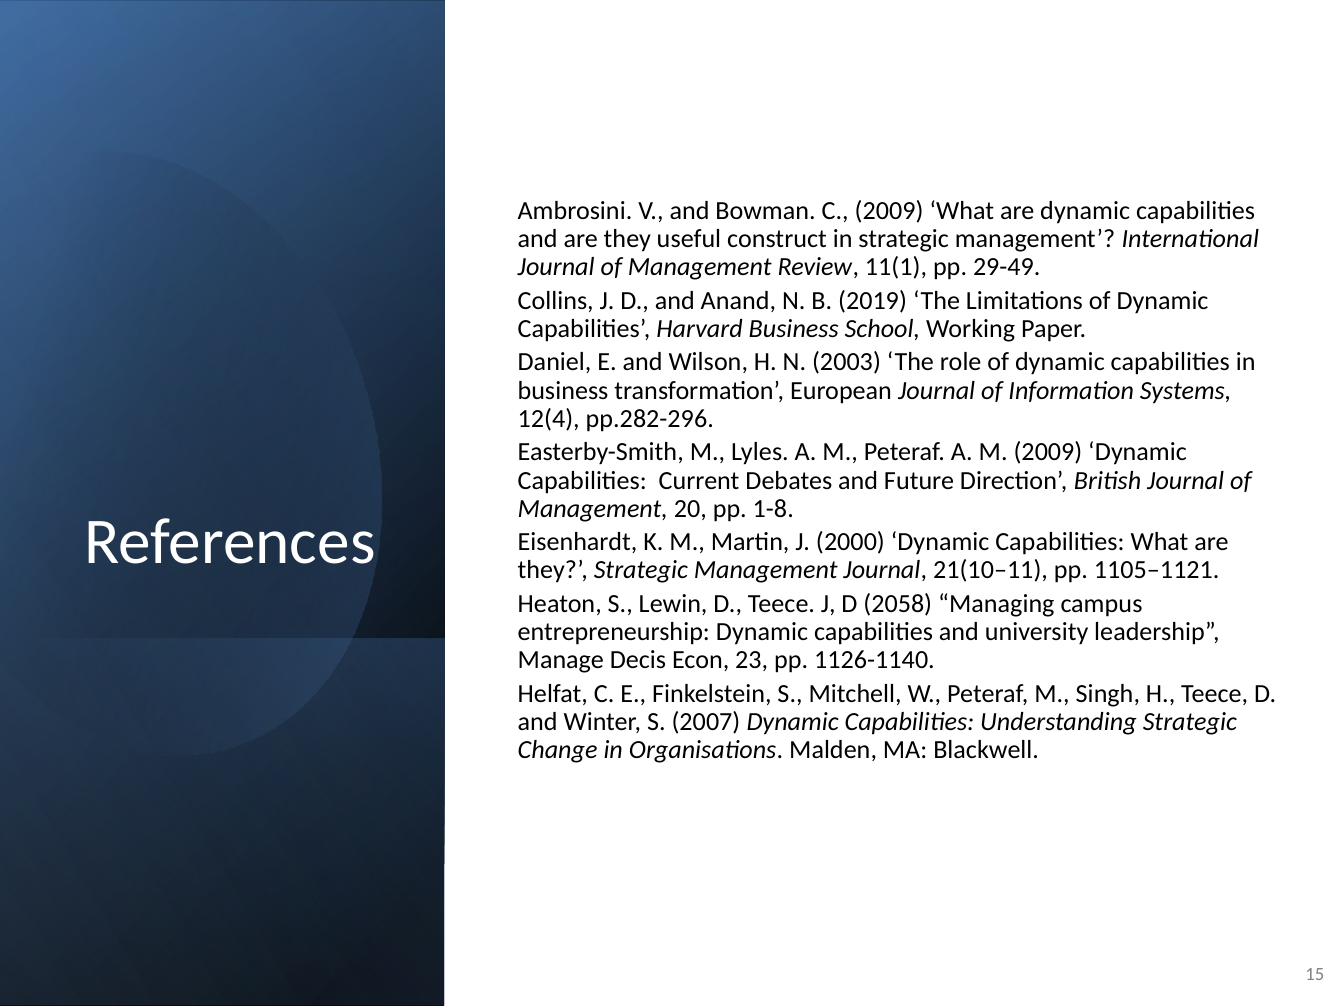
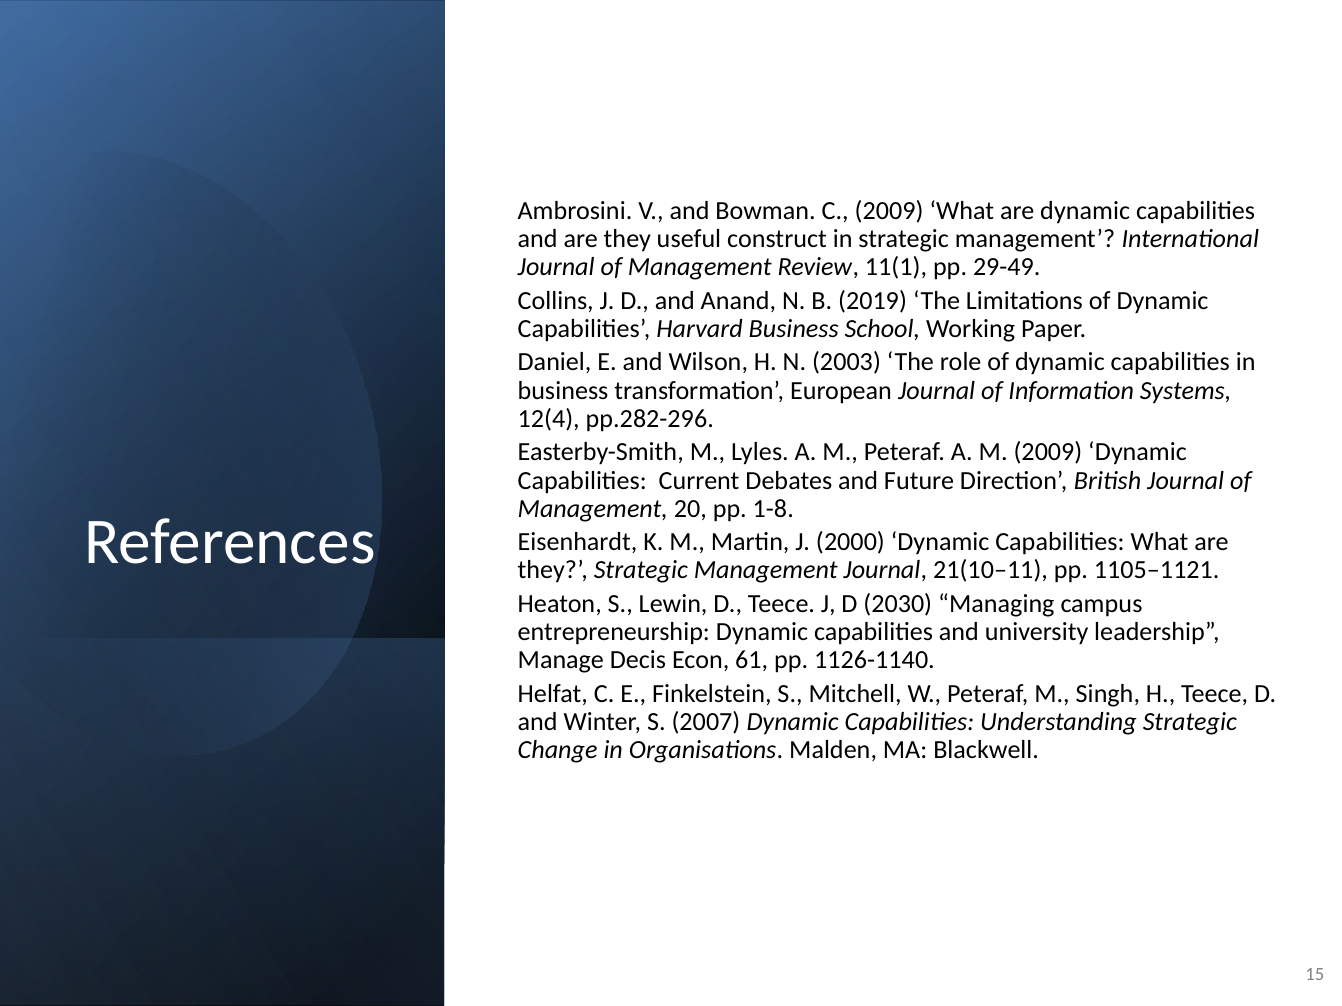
2058: 2058 -> 2030
23: 23 -> 61
